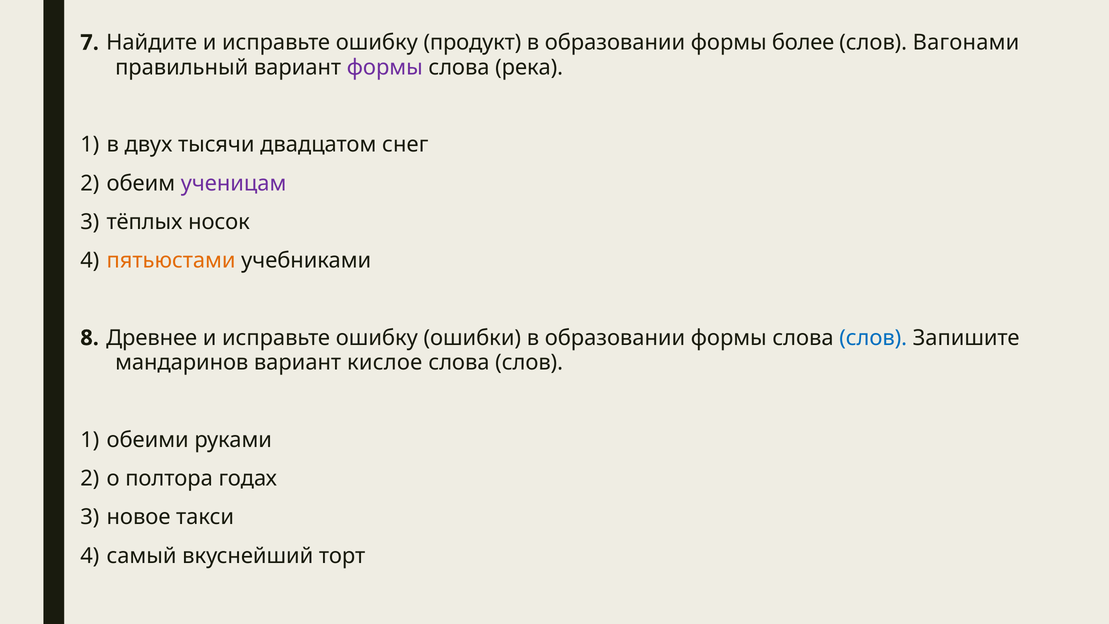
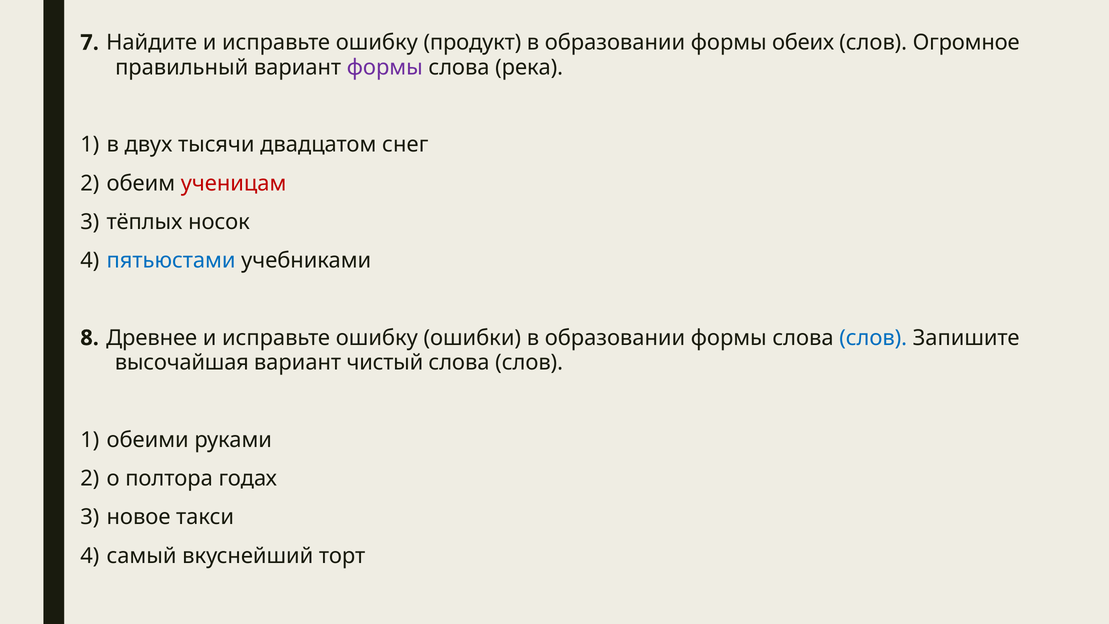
более: более -> обеих
Вагонами: Вагонами -> Огромное
ученицам colour: purple -> red
пятьюстами colour: orange -> blue
мандаринов: мандаринов -> высочайшая
кислое: кислое -> чистый
